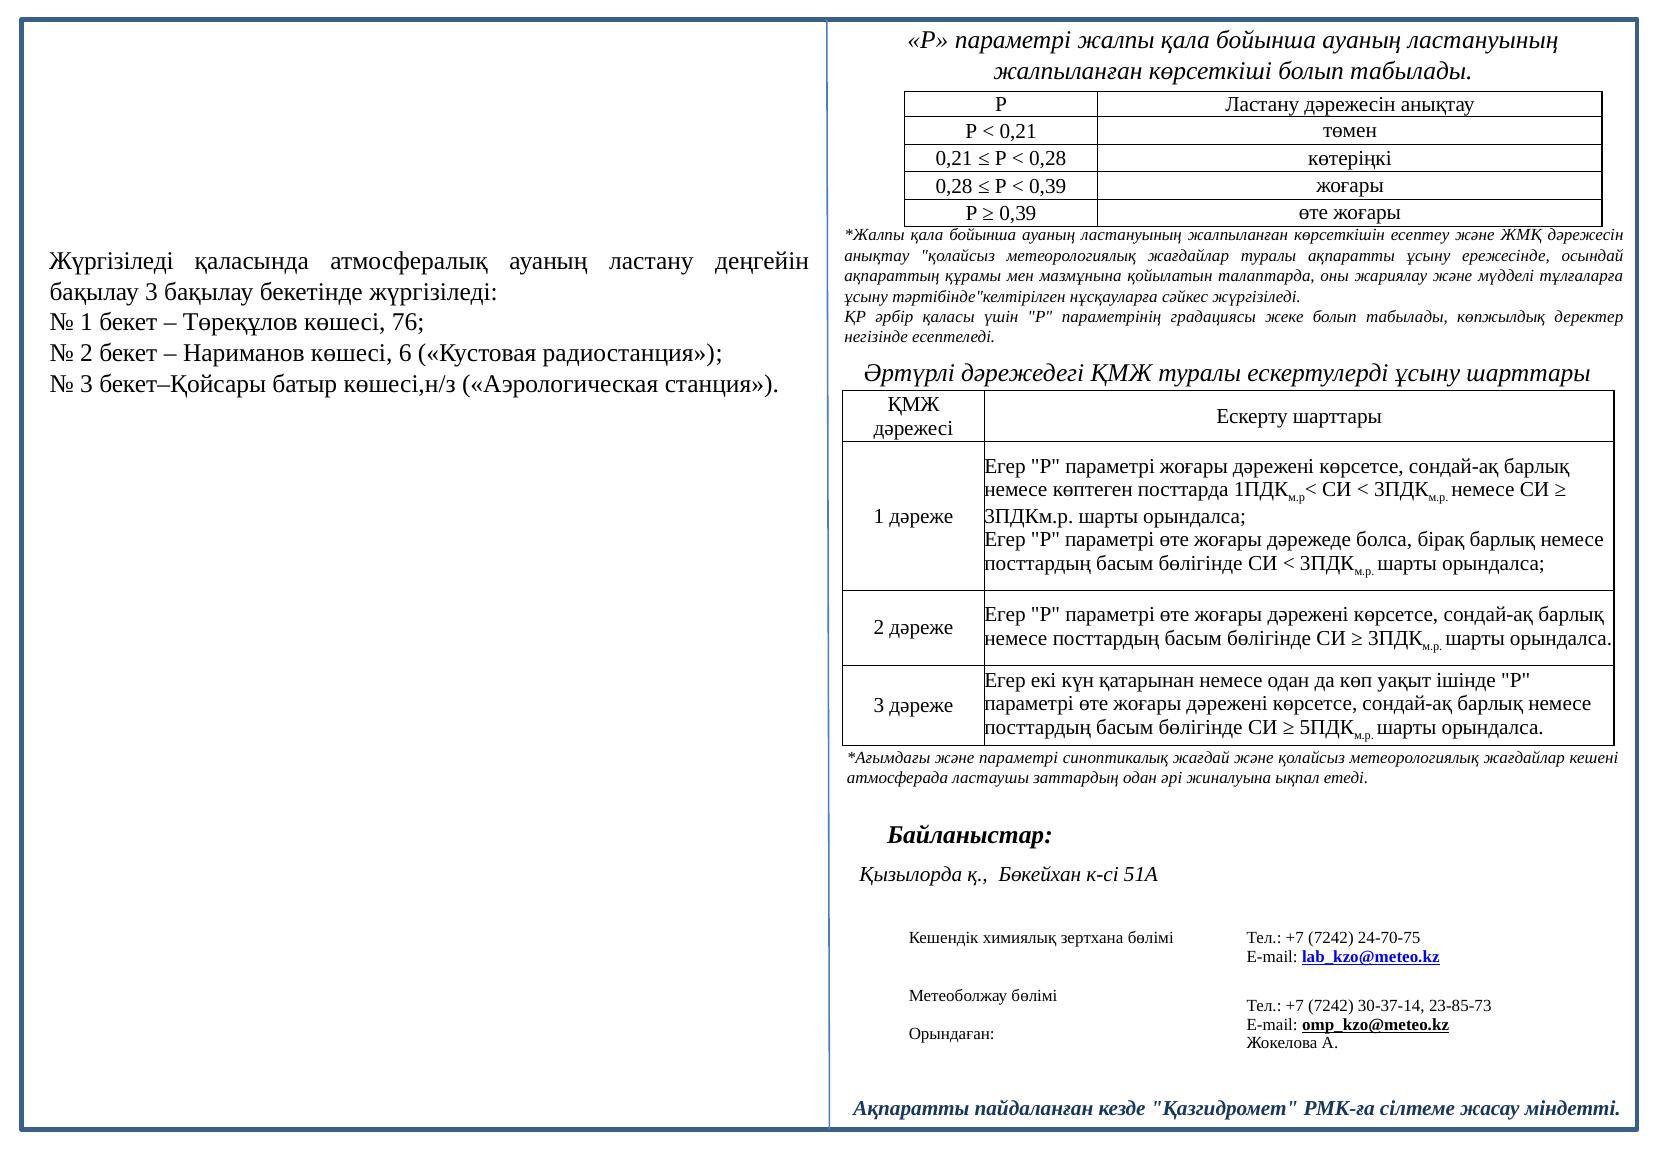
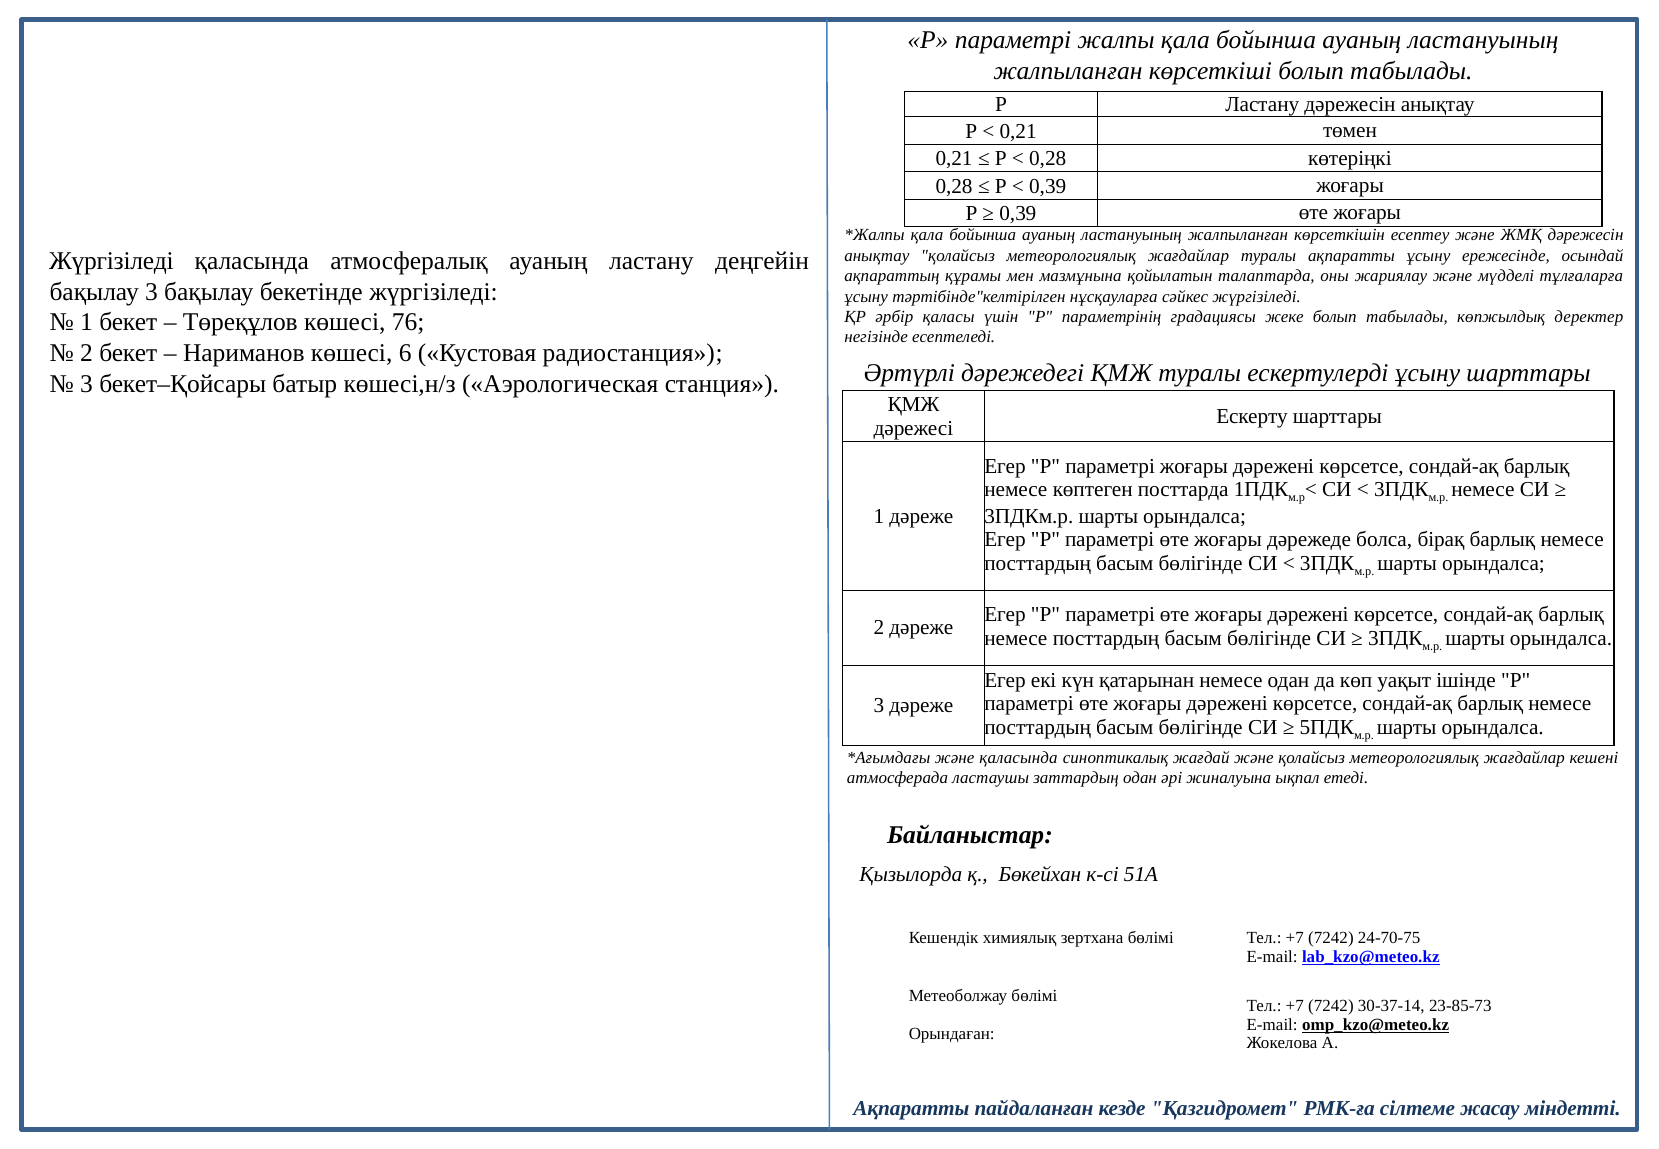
және параметрі: параметрі -> қаласында
